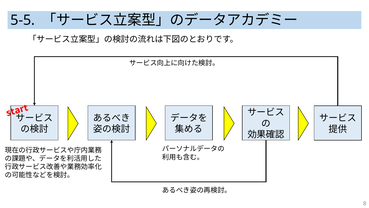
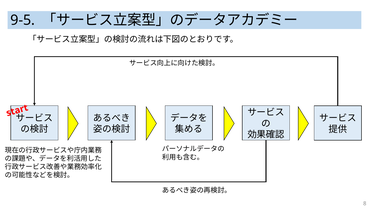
5-5: 5-5 -> 9-5
